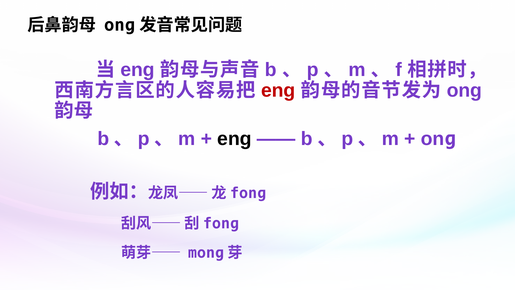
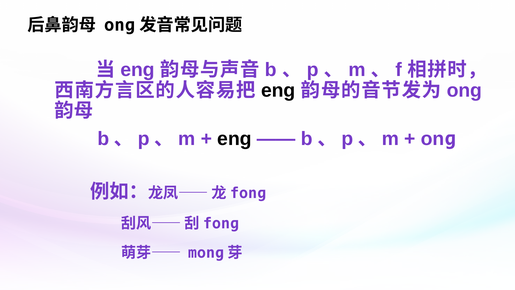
eng at (278, 90) colour: red -> black
